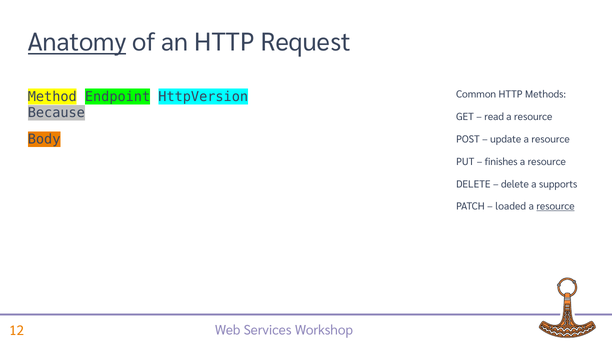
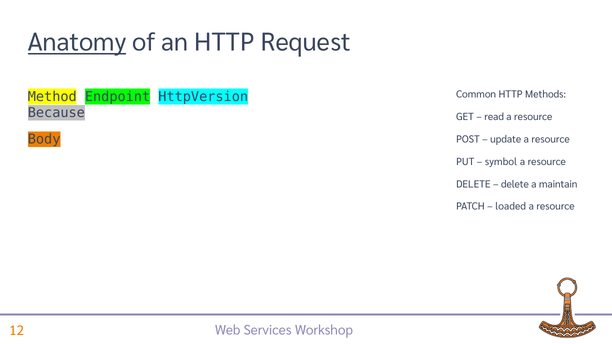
finishes: finishes -> symbol
supports: supports -> maintain
resource at (555, 207) underline: present -> none
